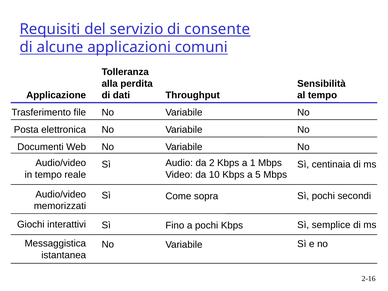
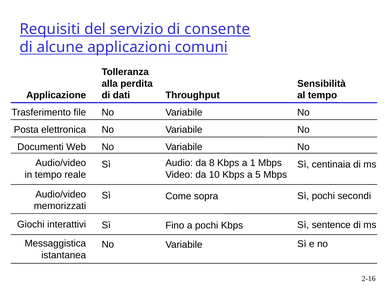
2: 2 -> 8
semplice: semplice -> sentence
